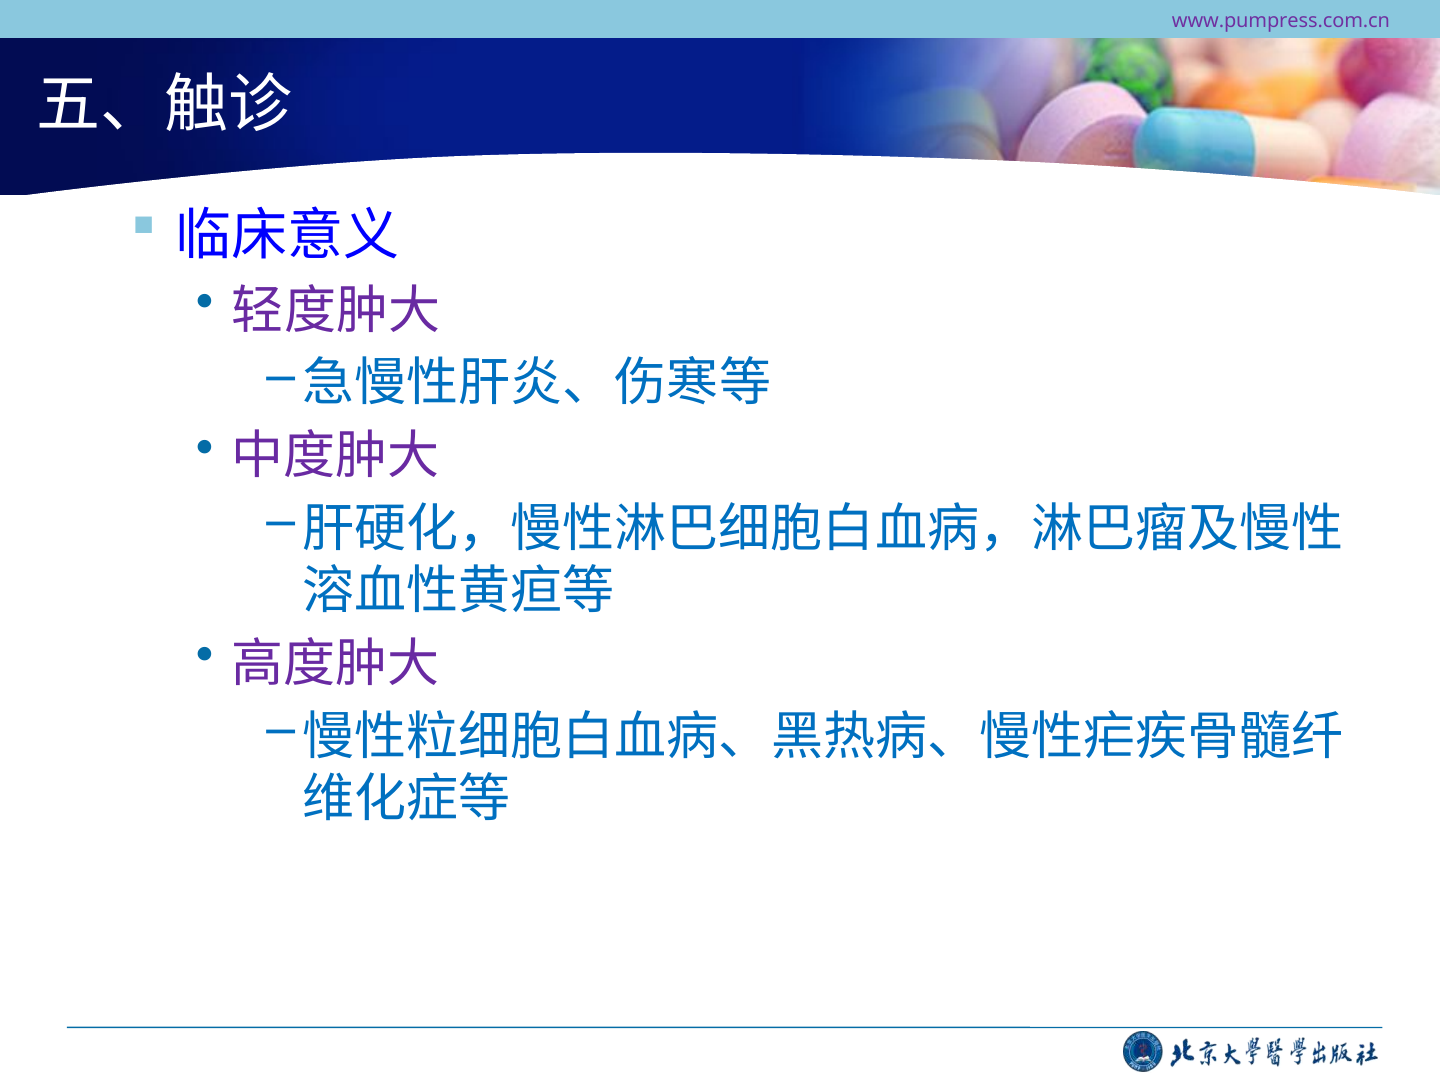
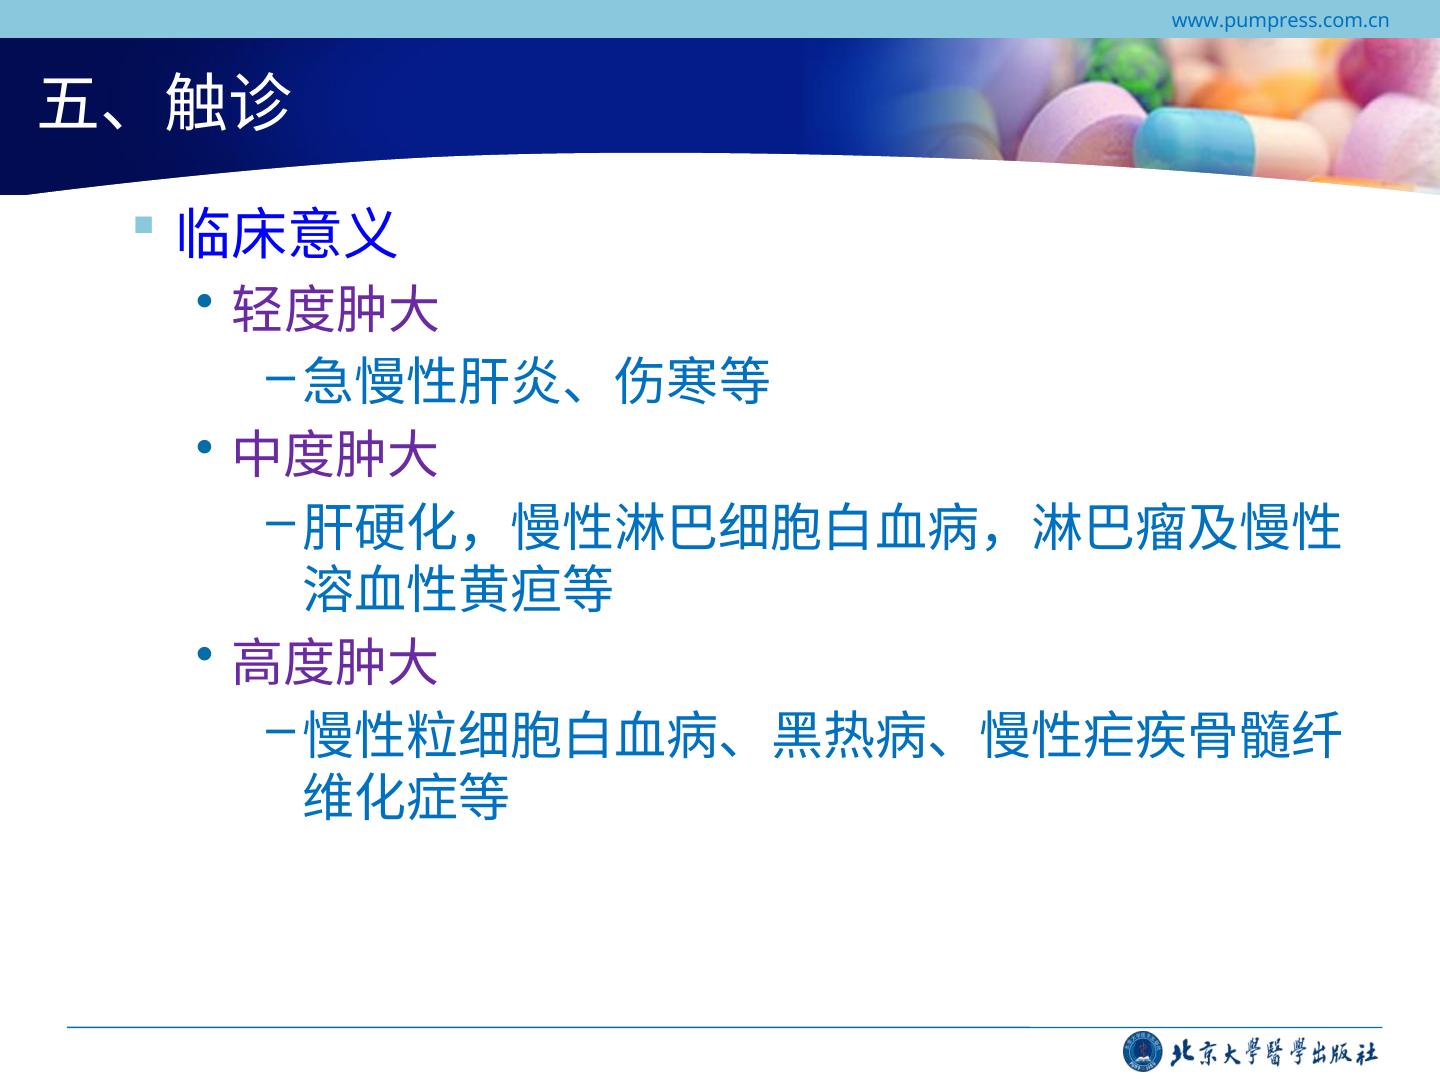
www.pumpress.com.cn colour: purple -> blue
